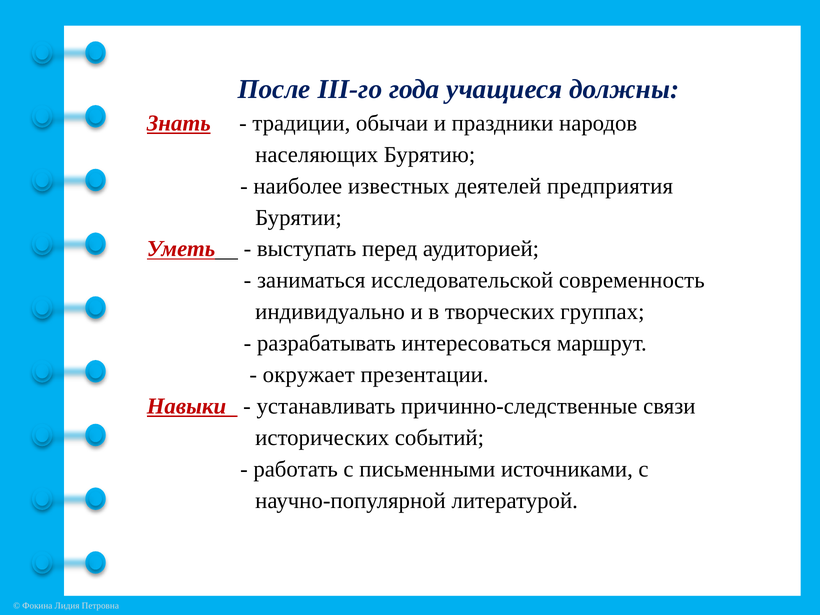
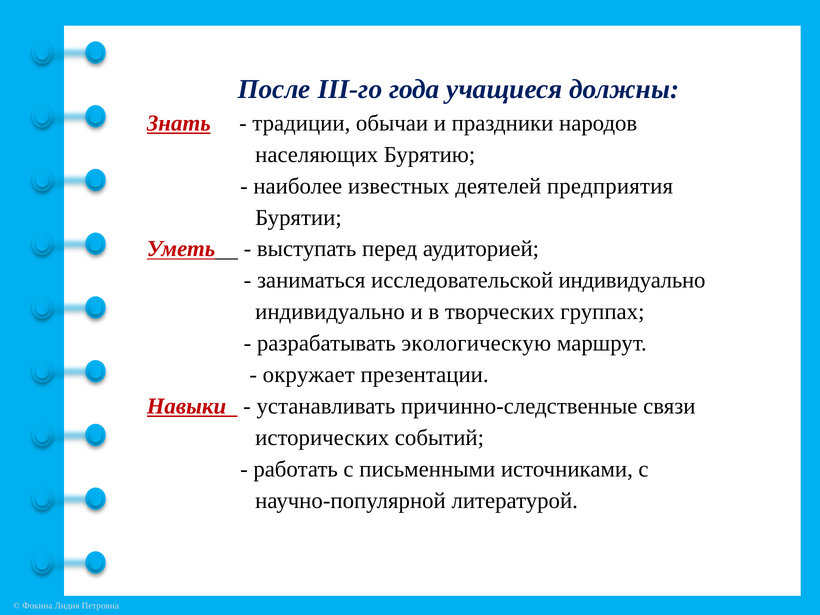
исследовательской современность: современность -> индивидуально
интересоваться: интересоваться -> экологическую
